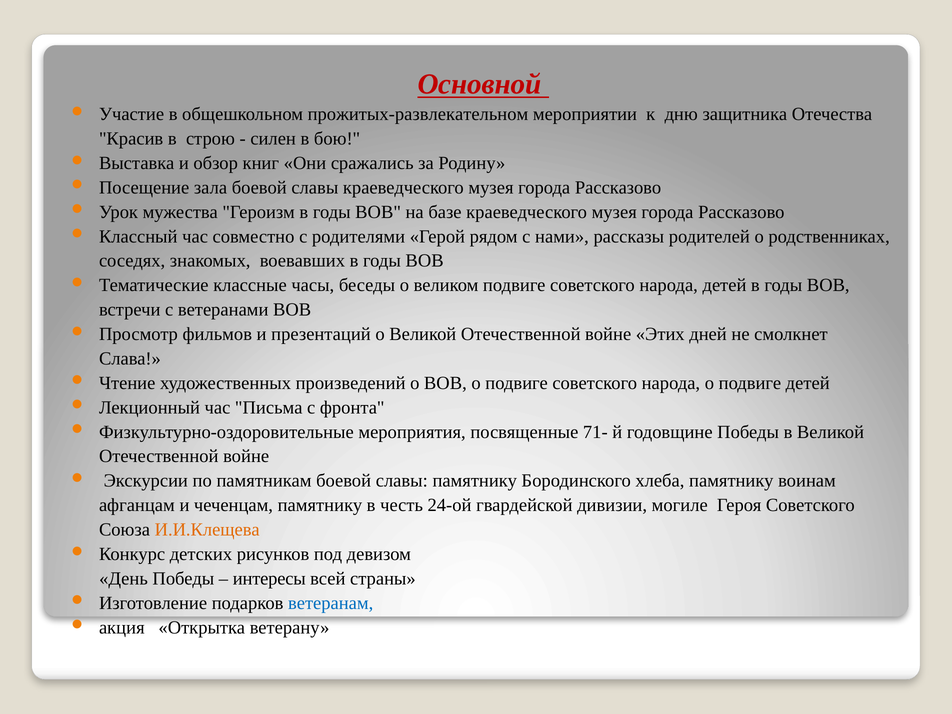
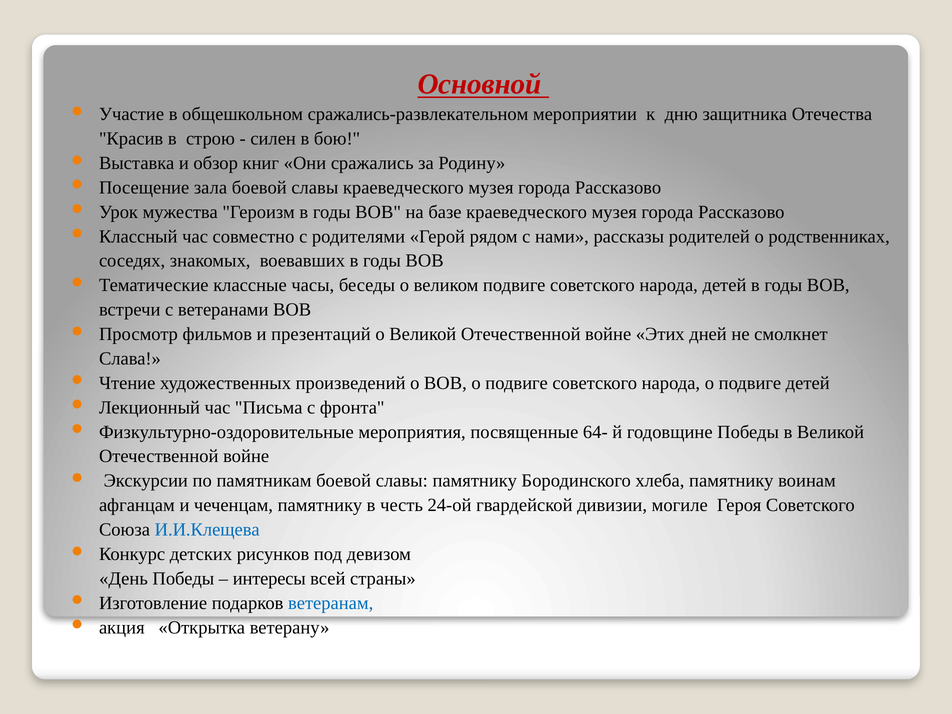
прожитых-развлекательном: прожитых-развлекательном -> сражались-развлекательном
71-: 71- -> 64-
И.И.Клещева colour: orange -> blue
